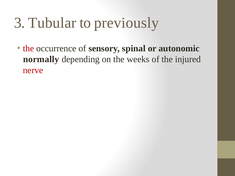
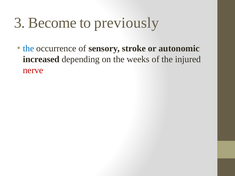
Tubular: Tubular -> Become
the at (28, 48) colour: red -> blue
spinal: spinal -> stroke
normally: normally -> increased
